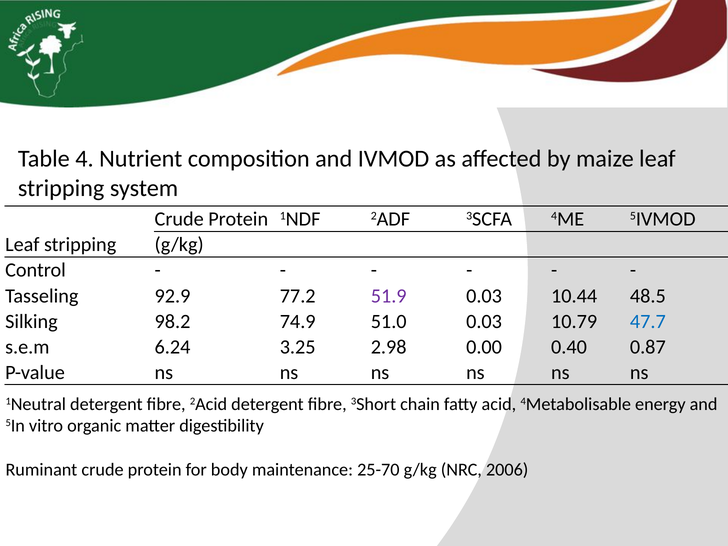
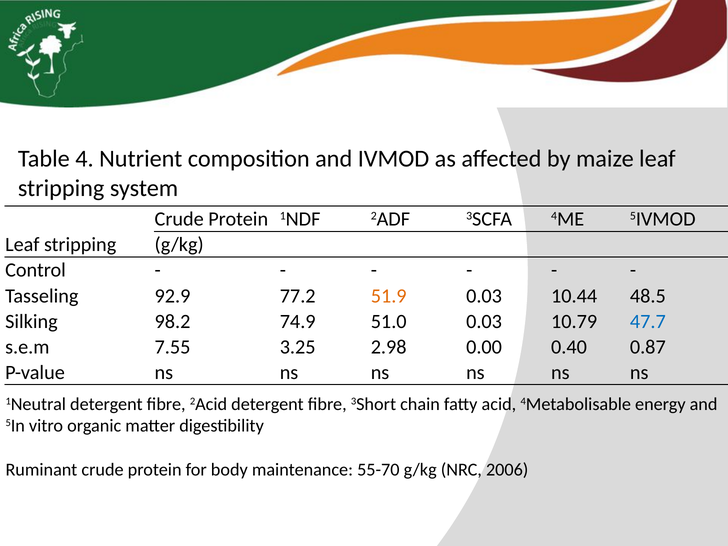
51.9 colour: purple -> orange
6.24: 6.24 -> 7.55
25-70: 25-70 -> 55-70
